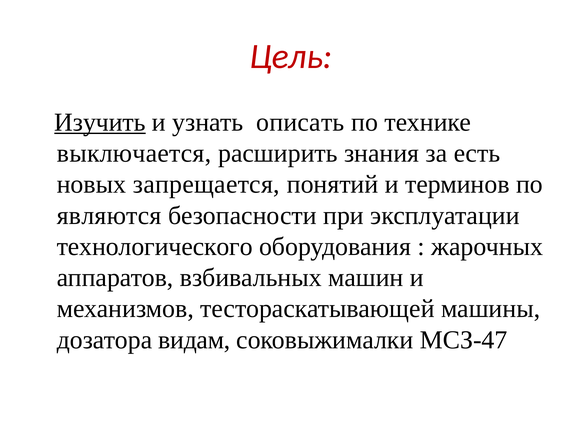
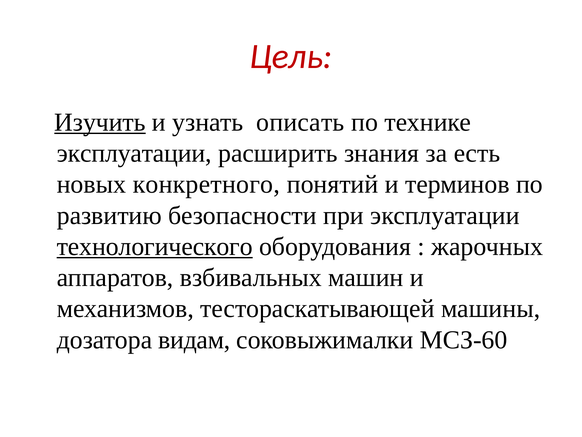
выключается at (134, 153): выключается -> эксплуатации
запрещается: запрещается -> конкретного
являются: являются -> развитию
технологического underline: none -> present
МСЗ-47: МСЗ-47 -> МСЗ-60
